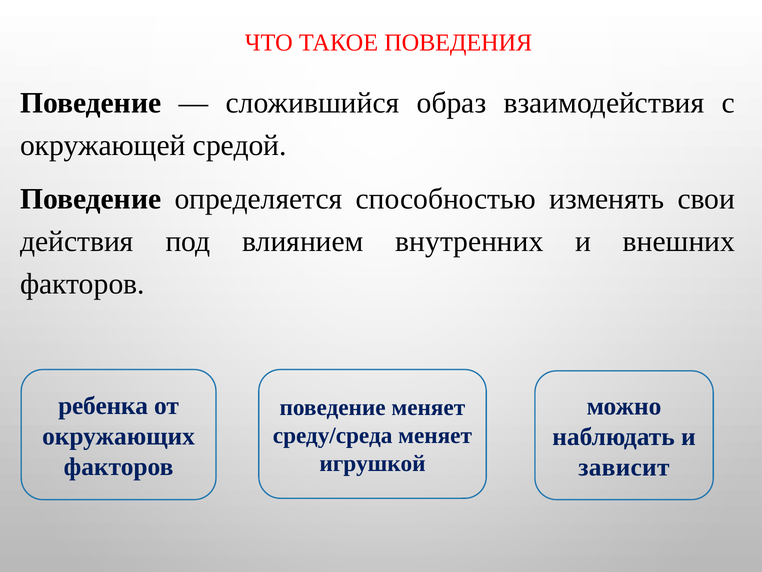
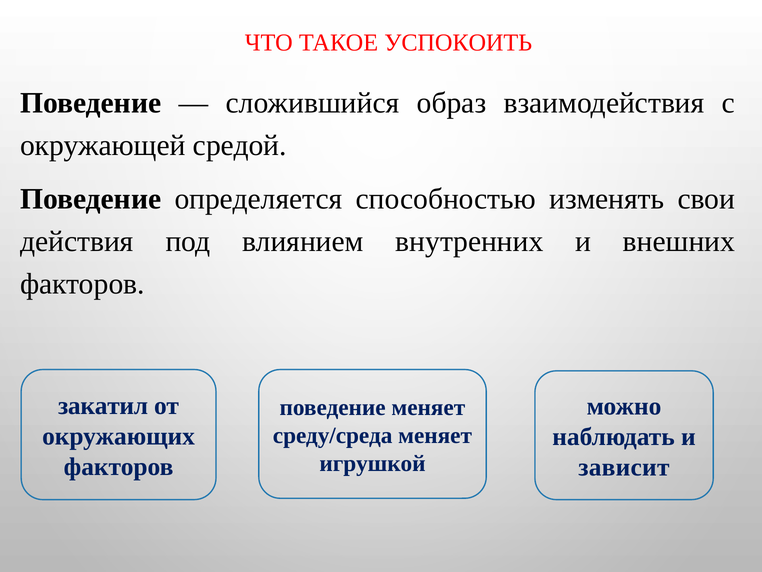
ПОВЕДЕНИЯ: ПОВЕДЕНИЯ -> УСПОКОИТЬ
ребенка: ребенка -> закатил
